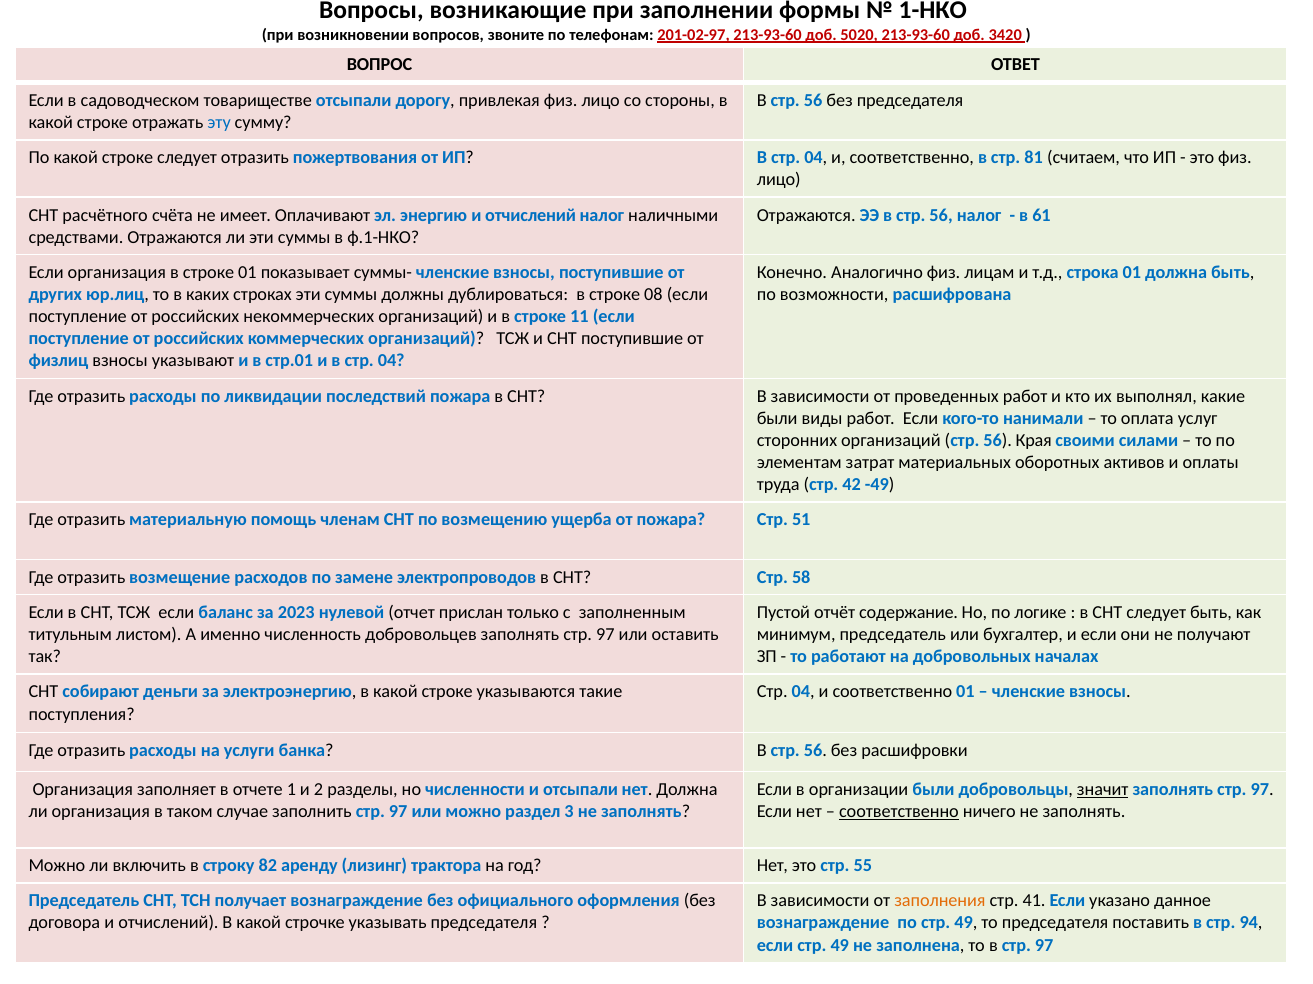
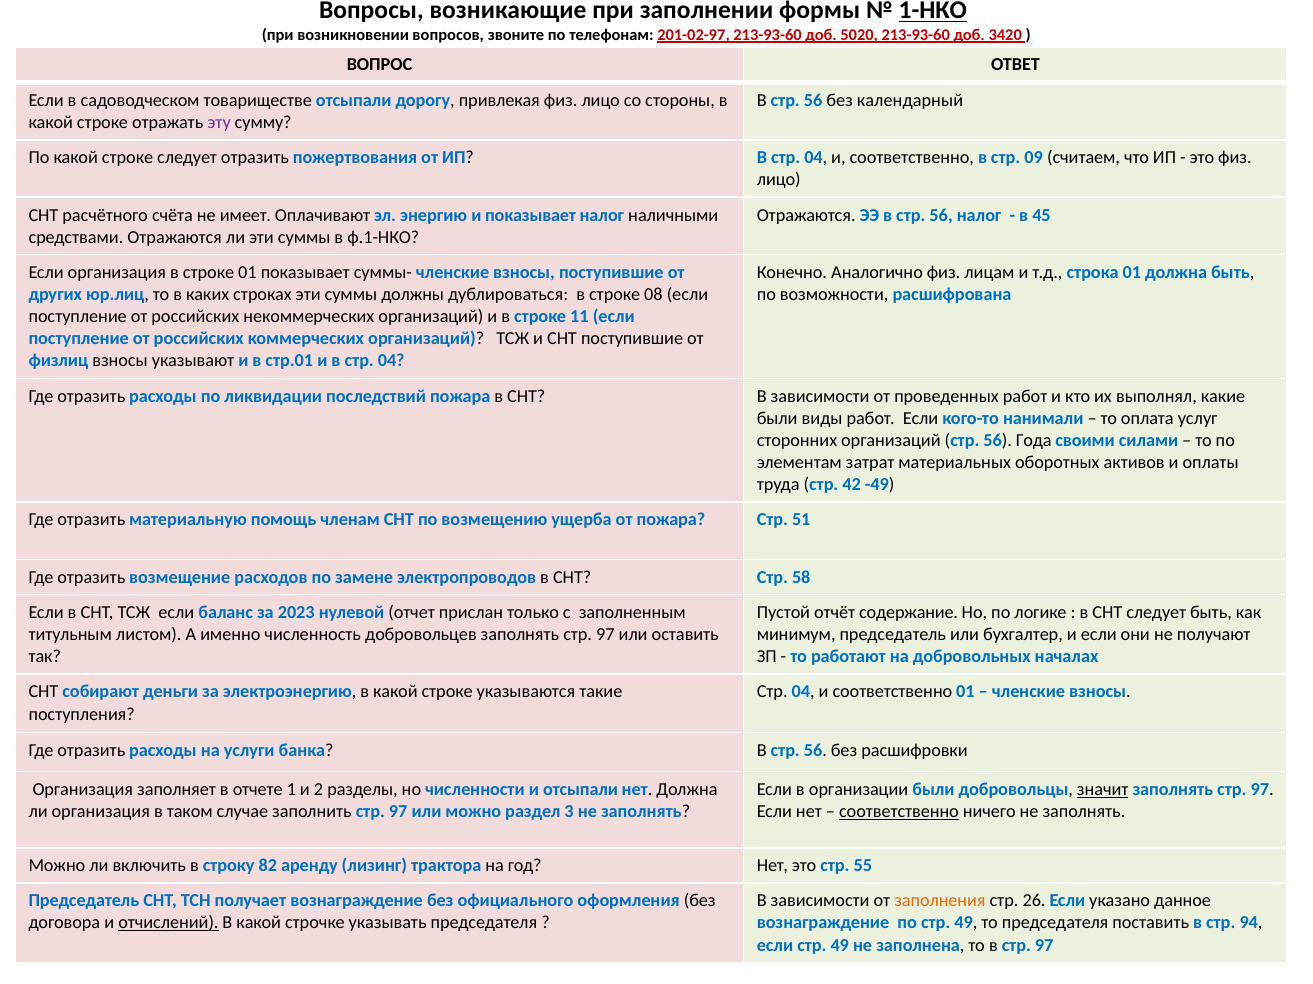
1-НКО underline: none -> present
без председателя: председателя -> календарный
эту colour: blue -> purple
81: 81 -> 09
энергию и отчислений: отчислений -> показывает
61: 61 -> 45
Края: Края -> Года
41: 41 -> 26
отчислений at (168, 924) underline: none -> present
